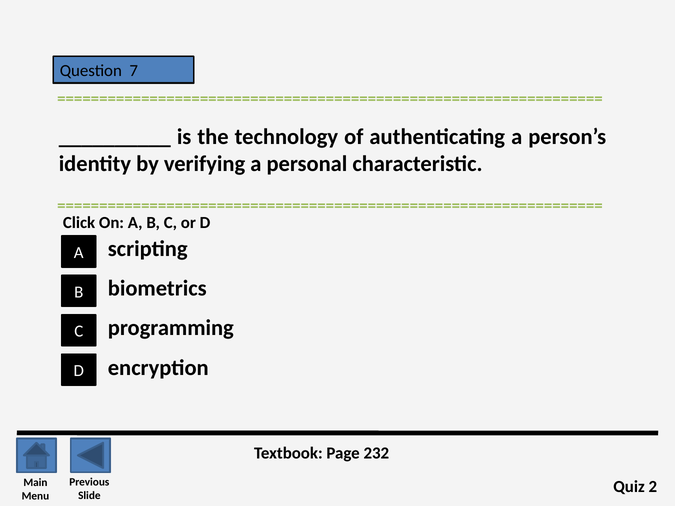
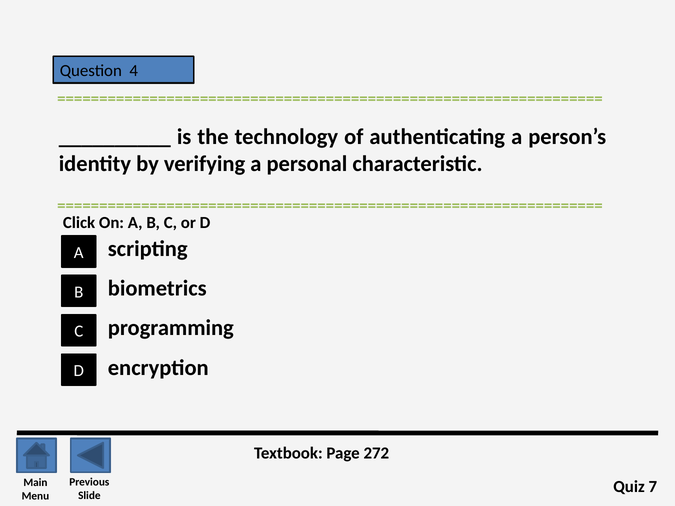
7: 7 -> 4
232: 232 -> 272
2: 2 -> 7
